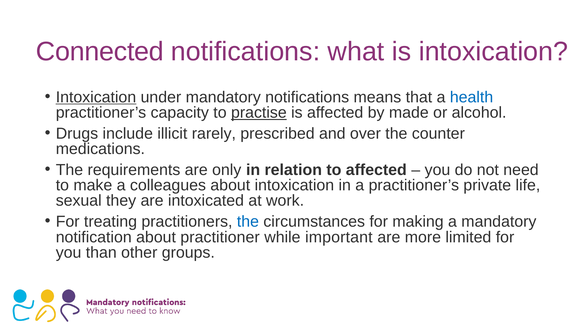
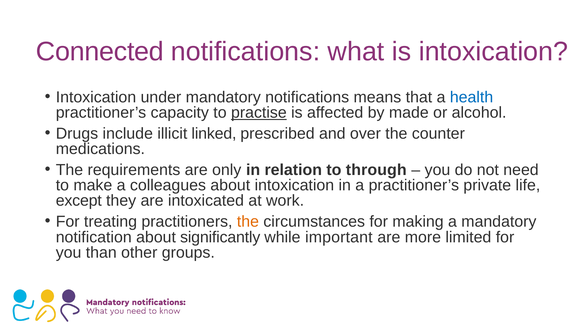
Intoxication at (96, 97) underline: present -> none
rarely: rarely -> linked
to affected: affected -> through
sexual: sexual -> except
the at (248, 222) colour: blue -> orange
practitioner: practitioner -> significantly
